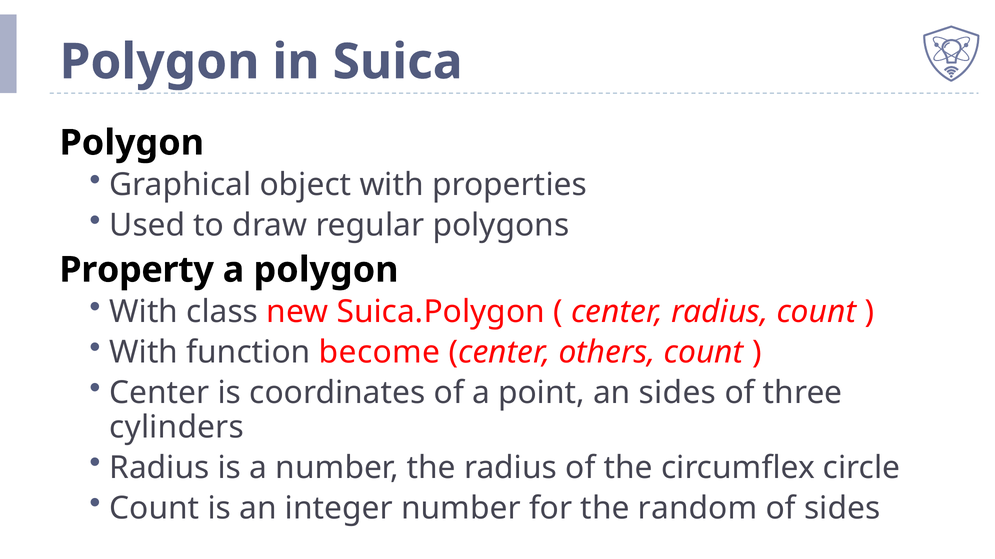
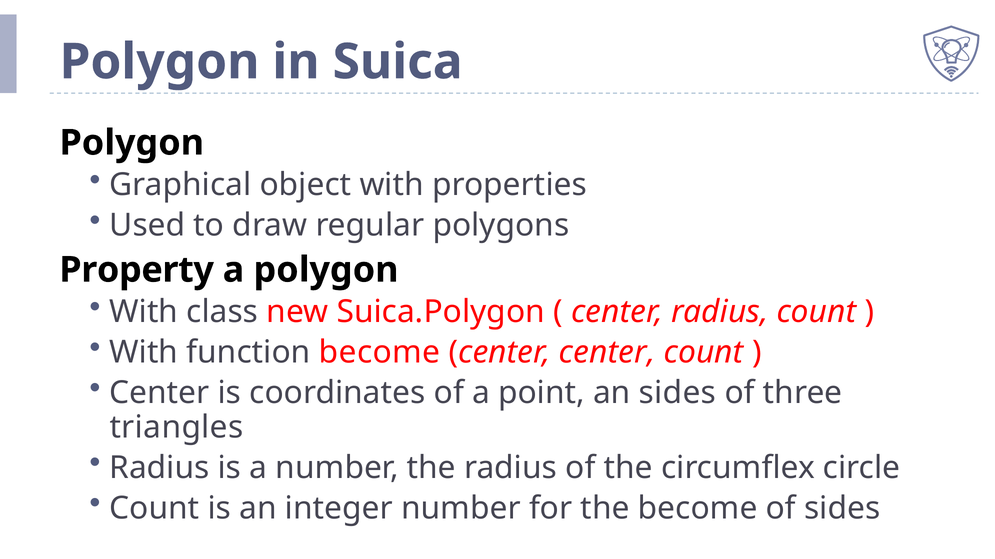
center others: others -> center
cylinders: cylinders -> triangles
the random: random -> become
